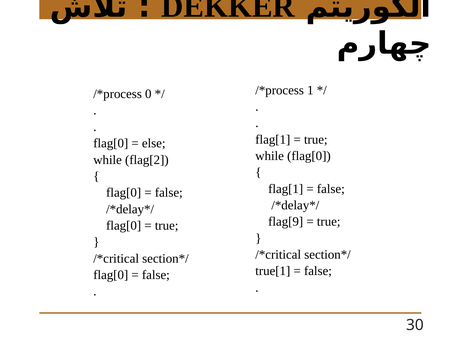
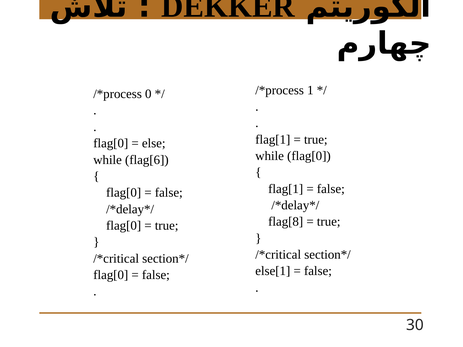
flag[2: flag[2 -> flag[6
flag[9: flag[9 -> flag[8
true[1: true[1 -> else[1
